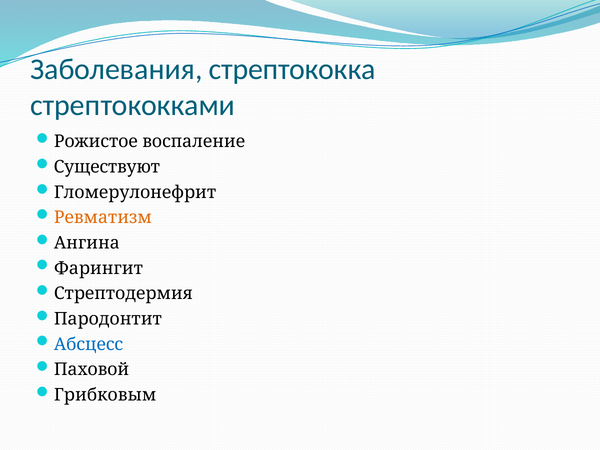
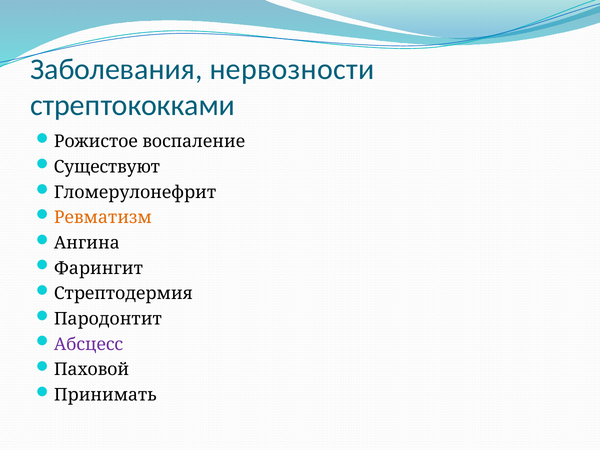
стрептококка: стрептококка -> нервозности
Абсцесс colour: blue -> purple
Грибковым: Грибковым -> Принимать
